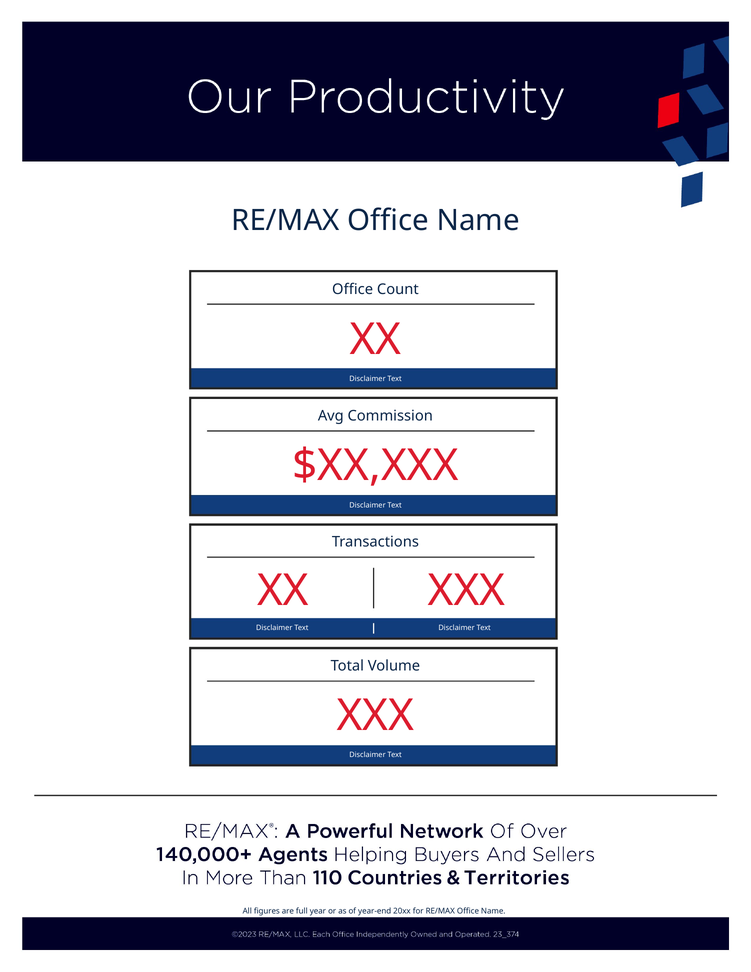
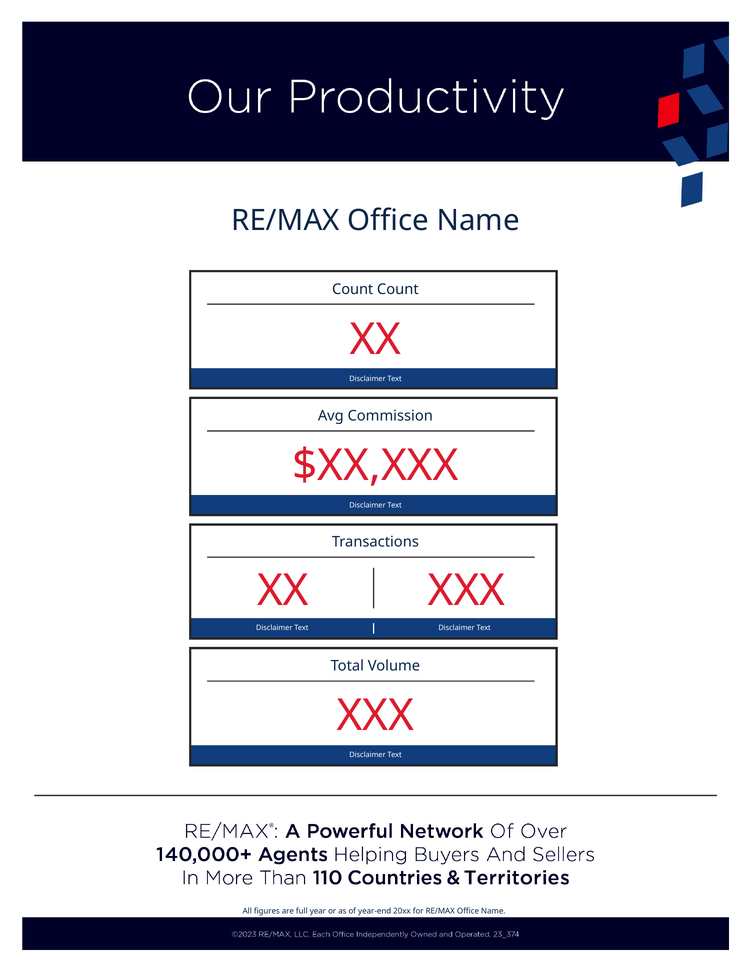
Office at (353, 290): Office -> Count
